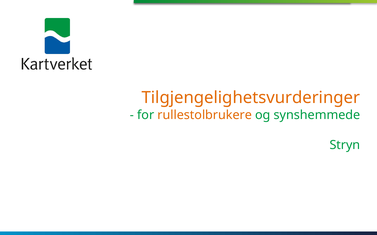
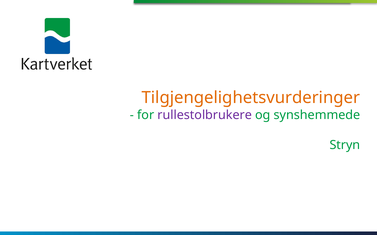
rullestolbrukere colour: orange -> purple
